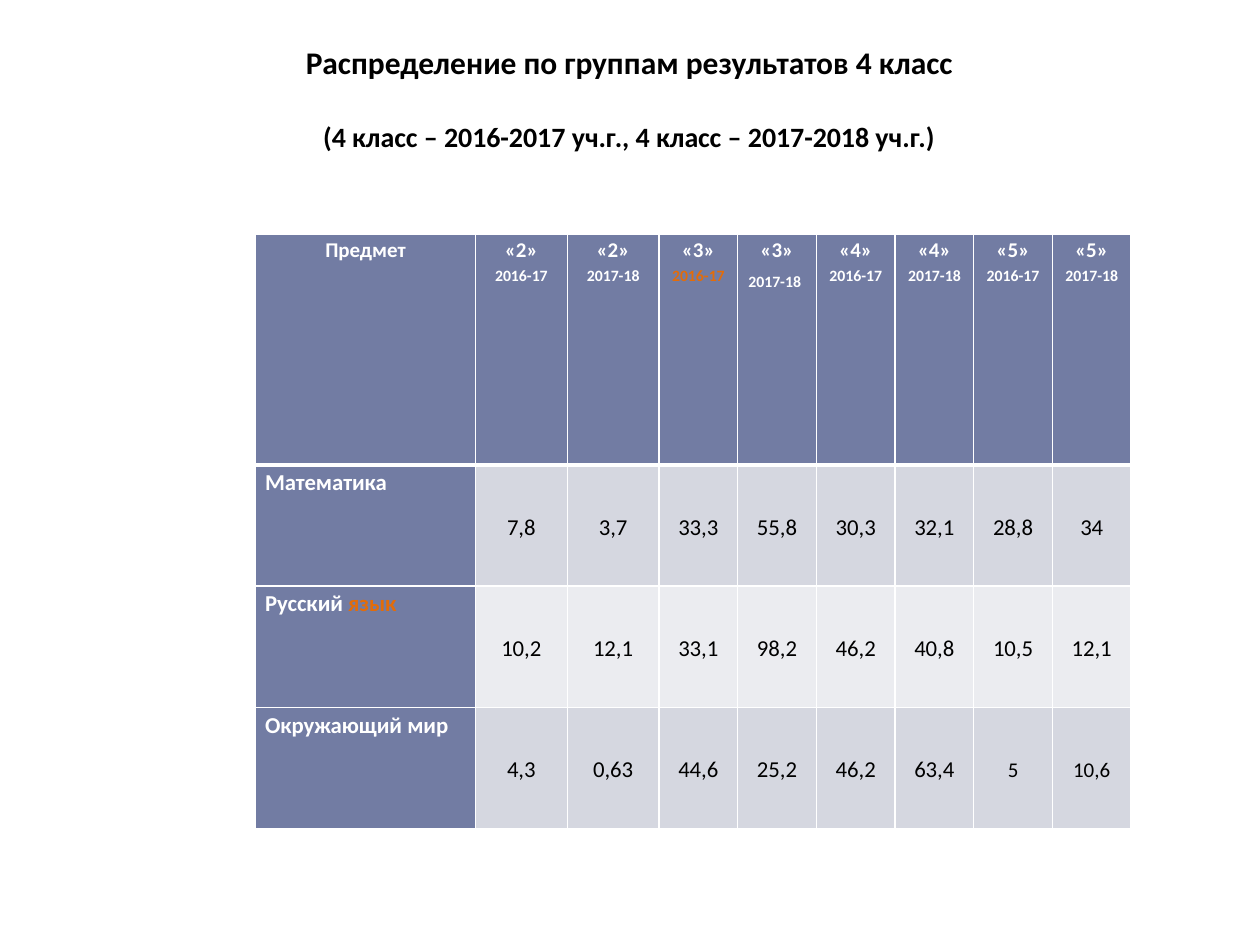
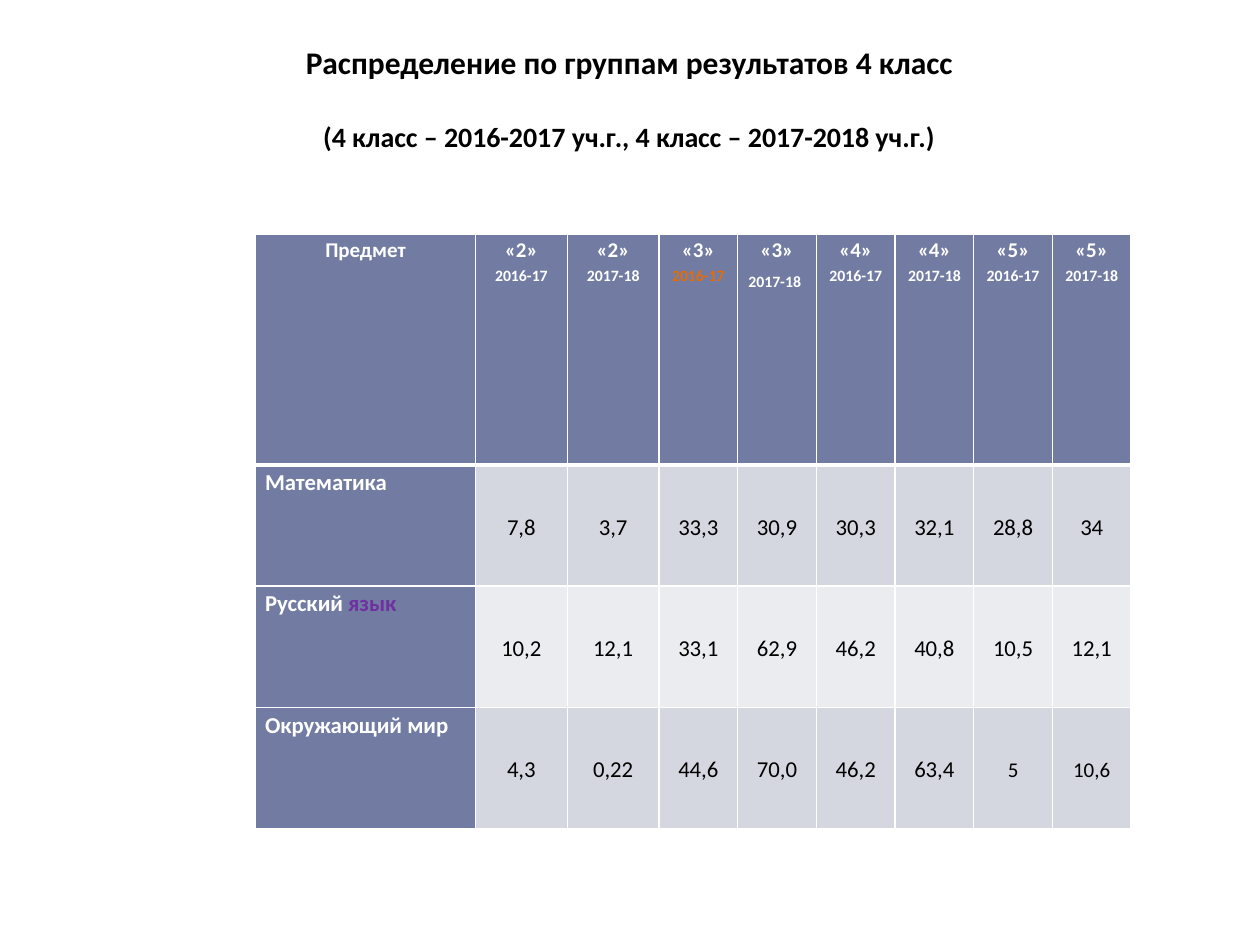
55,8: 55,8 -> 30,9
язык colour: orange -> purple
98,2: 98,2 -> 62,9
0,63: 0,63 -> 0,22
25,2: 25,2 -> 70,0
